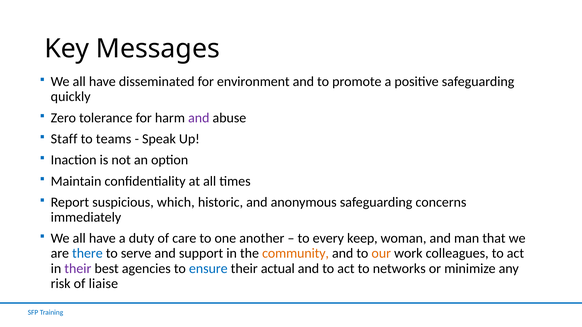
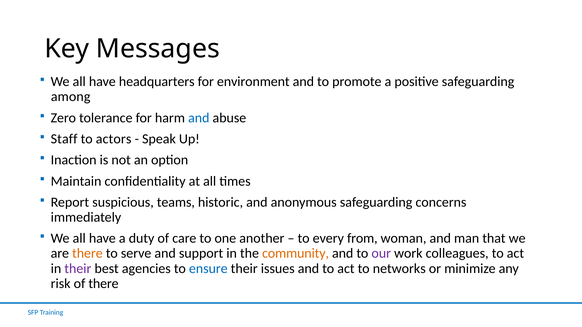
disseminated: disseminated -> headquarters
quickly: quickly -> among
and at (199, 118) colour: purple -> blue
teams: teams -> actors
which: which -> teams
keep: keep -> from
there at (87, 254) colour: blue -> orange
our colour: orange -> purple
actual: actual -> issues
of liaise: liaise -> there
